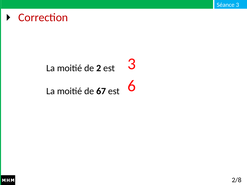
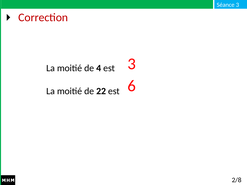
2: 2 -> 4
67: 67 -> 22
